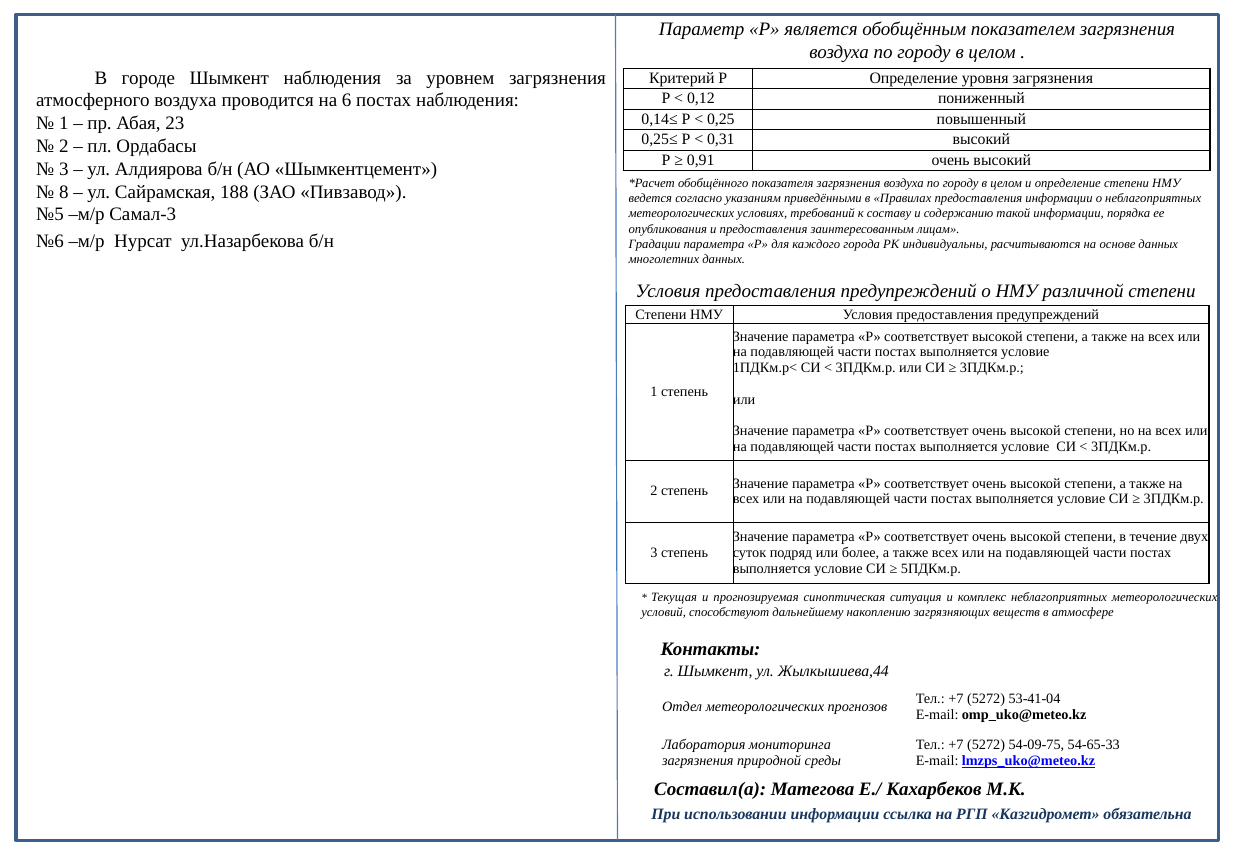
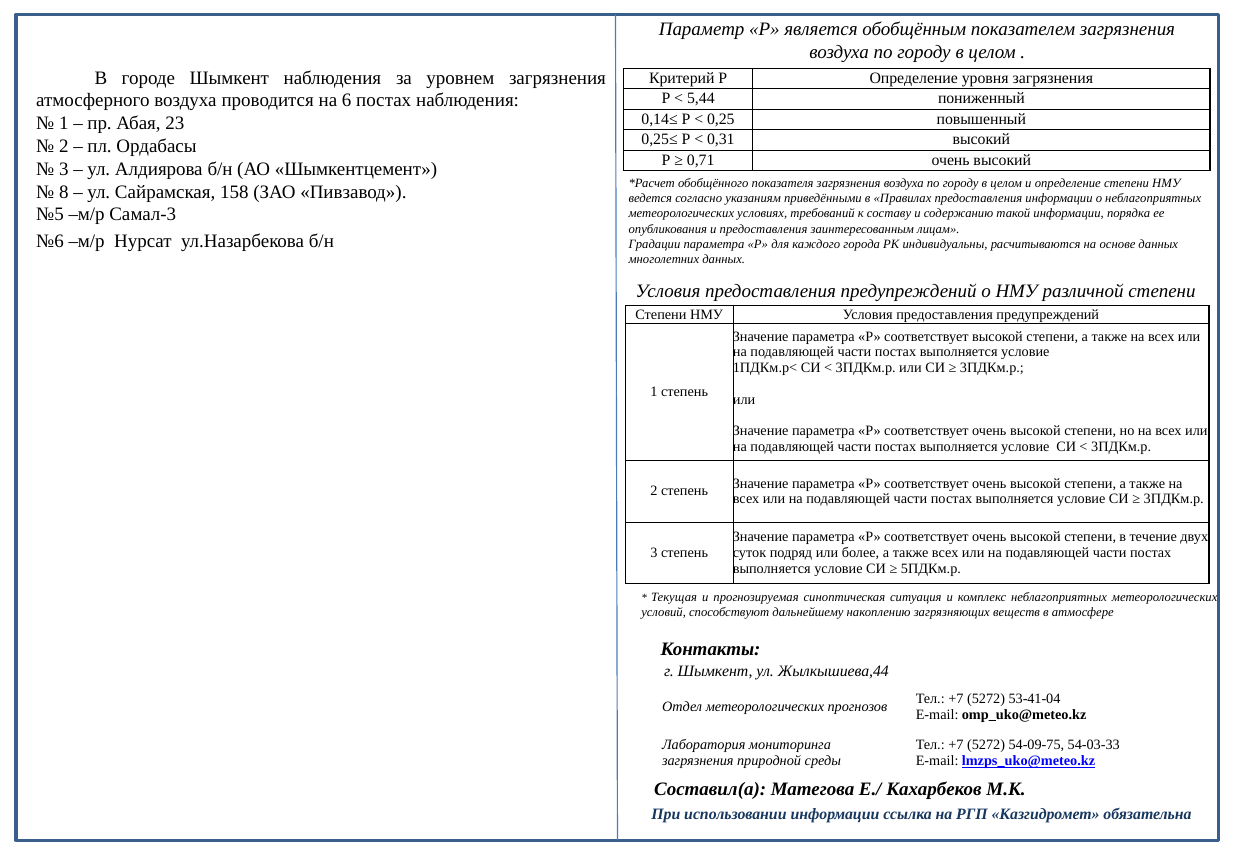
0,12: 0,12 -> 5,44
0,91: 0,91 -> 0,71
188: 188 -> 158
54-65-33: 54-65-33 -> 54-03-33
